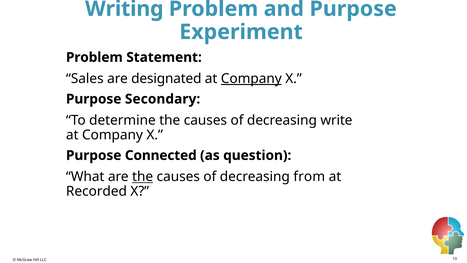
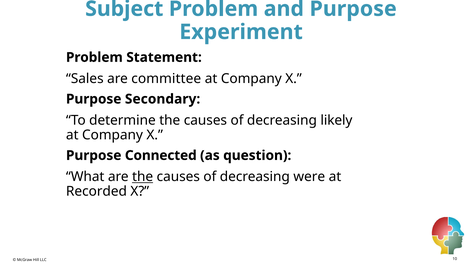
Writing: Writing -> Subject
designated: designated -> committee
Company at (251, 79) underline: present -> none
write: write -> likely
from: from -> were
